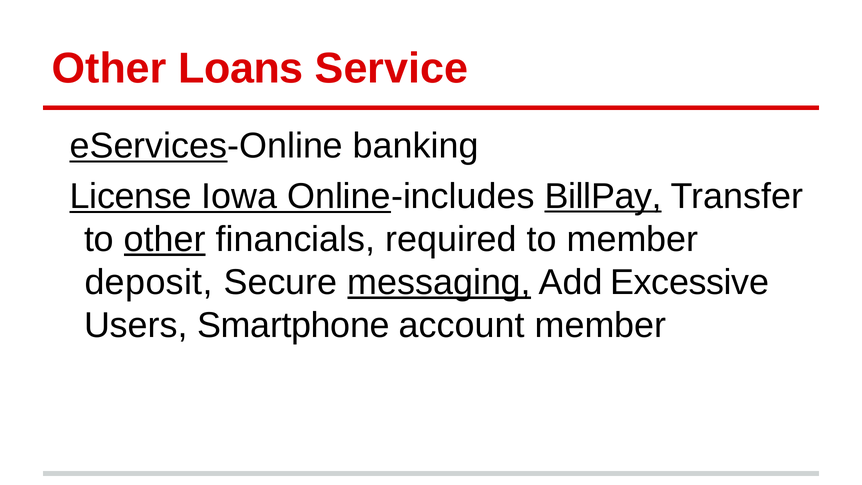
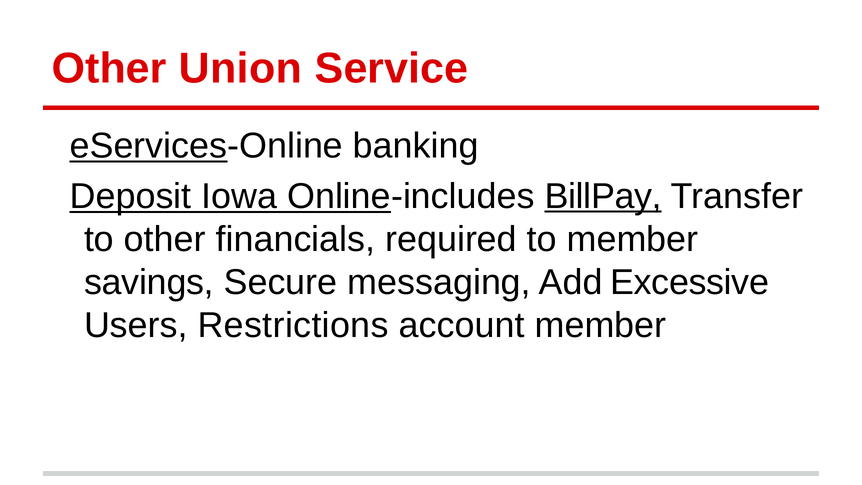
Loans: Loans -> Union
License: License -> Deposit
other at (165, 239) underline: present -> none
deposit: deposit -> savings
messaging underline: present -> none
Smartphone: Smartphone -> Restrictions
